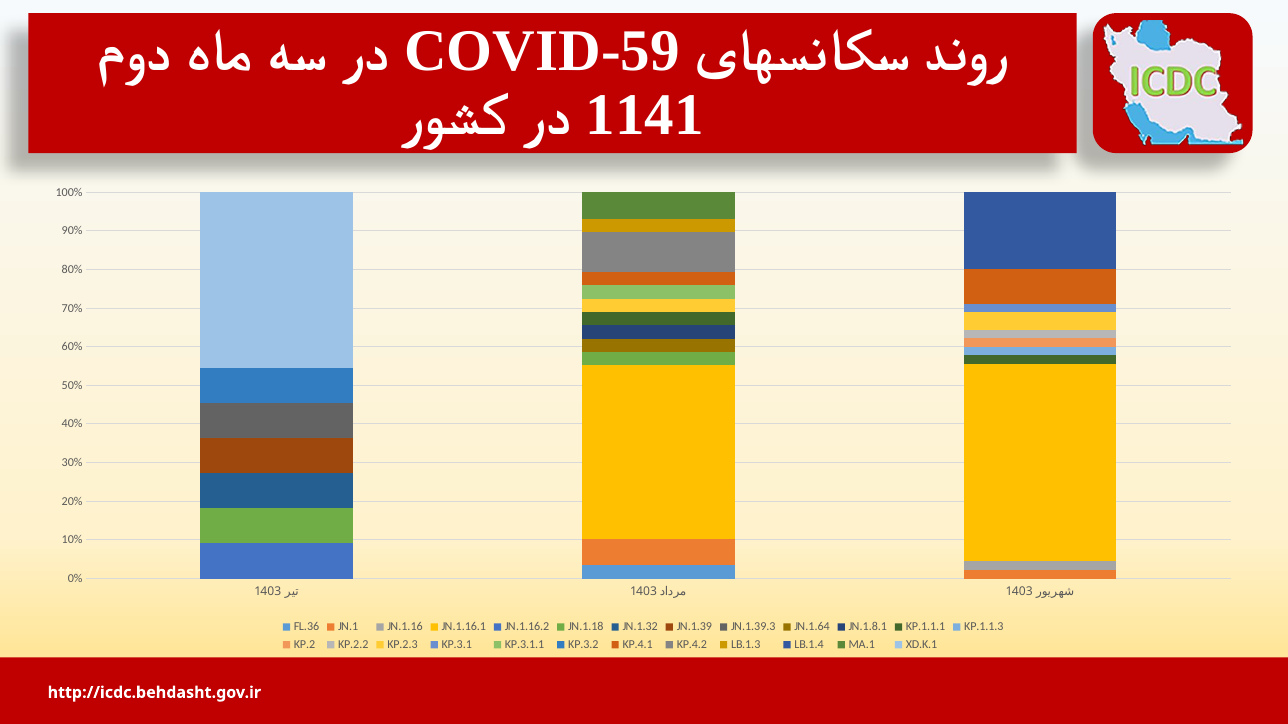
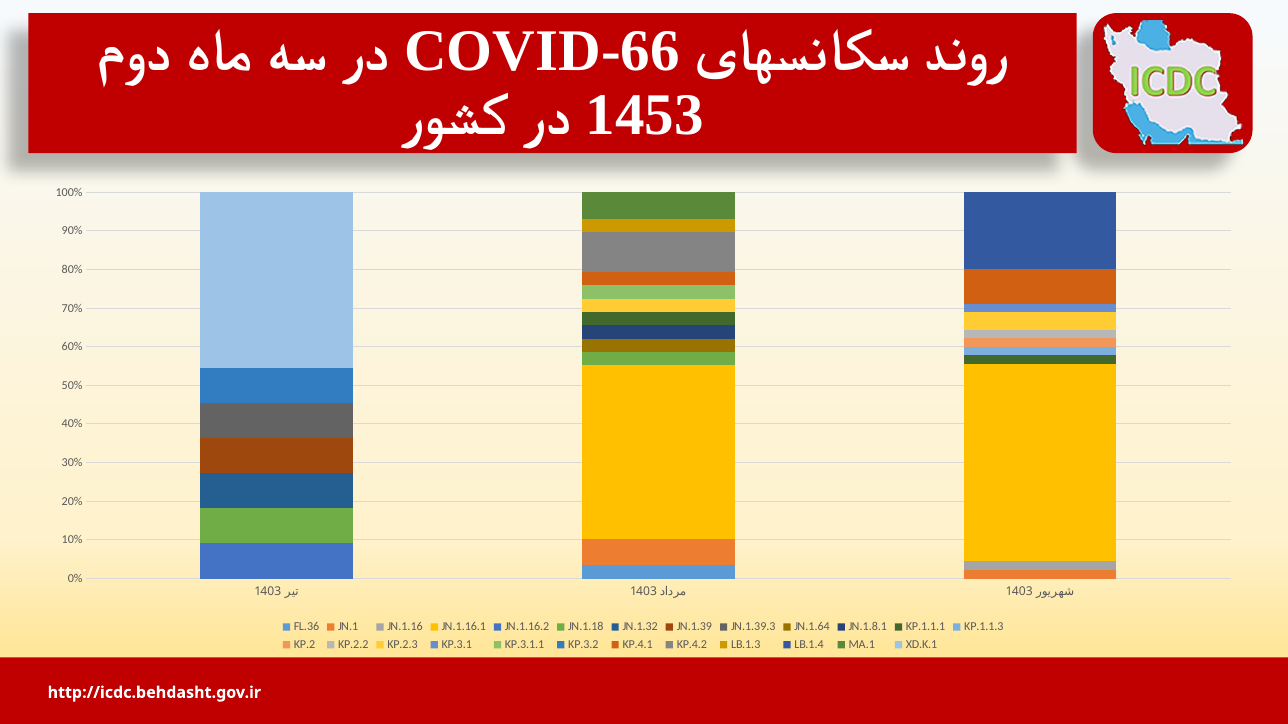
COVID-59: COVID-59 -> COVID-66
1141: 1141 -> 1453
